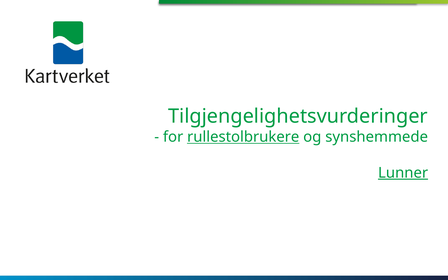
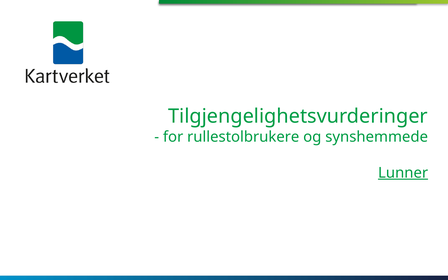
rullestolbrukere underline: present -> none
